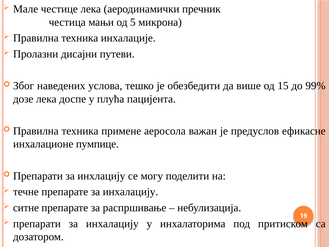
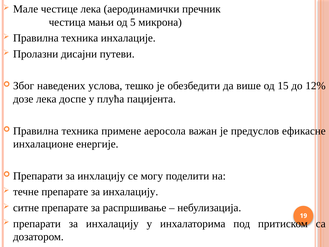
99%: 99% -> 12%
пумпице: пумпице -> енергије
